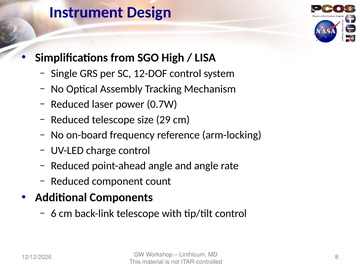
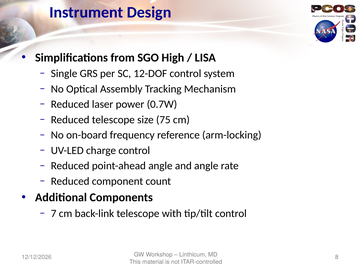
29: 29 -> 75
6: 6 -> 7
